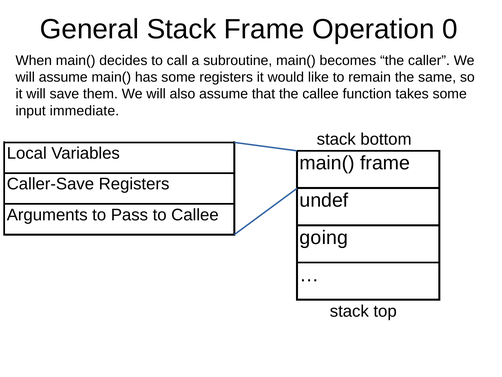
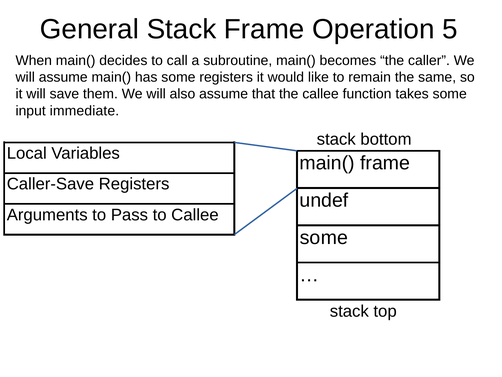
0: 0 -> 5
going at (324, 237): going -> some
